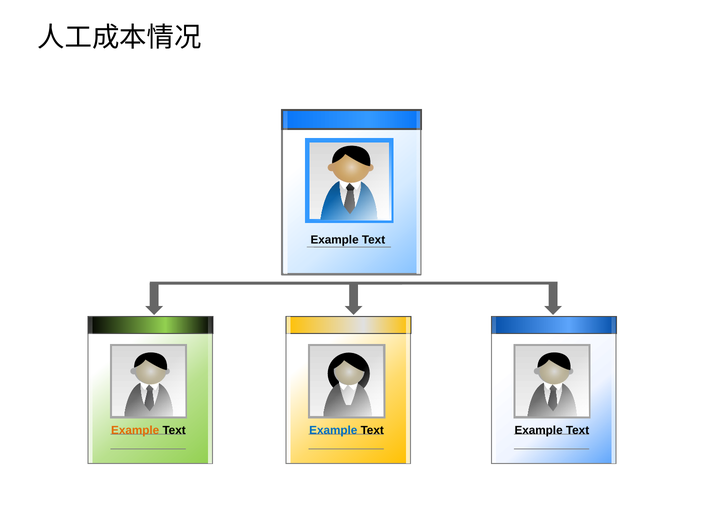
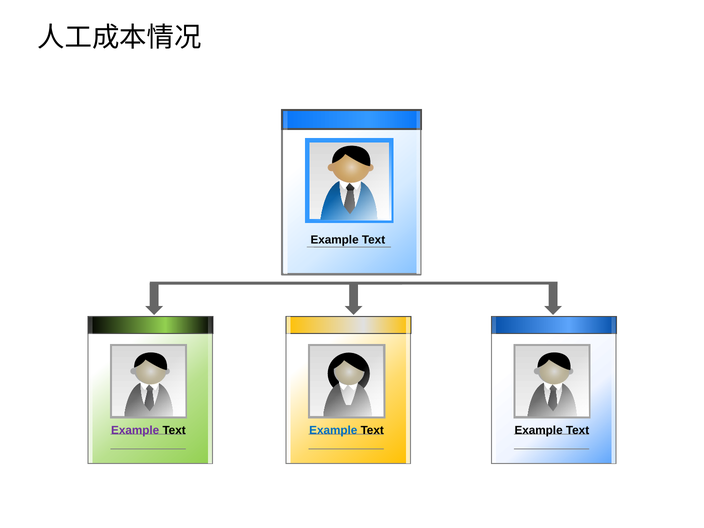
Example at (135, 430) colour: orange -> purple
